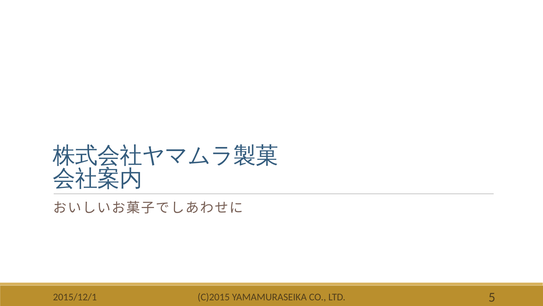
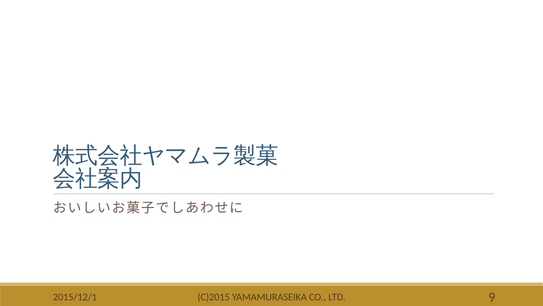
5: 5 -> 9
